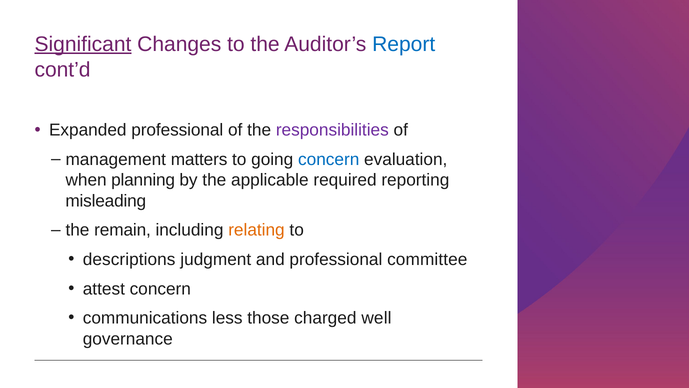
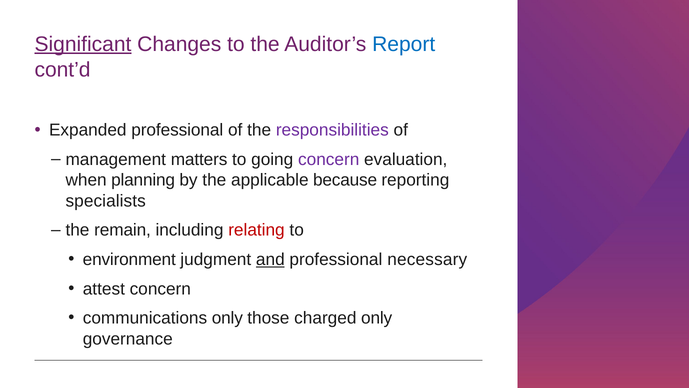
concern at (329, 159) colour: blue -> purple
required: required -> because
misleading: misleading -> specialists
relating colour: orange -> red
descriptions: descriptions -> environment
and underline: none -> present
committee: committee -> necessary
communications less: less -> only
charged well: well -> only
